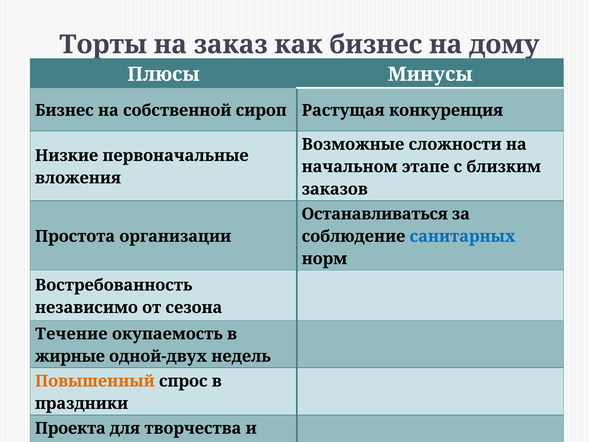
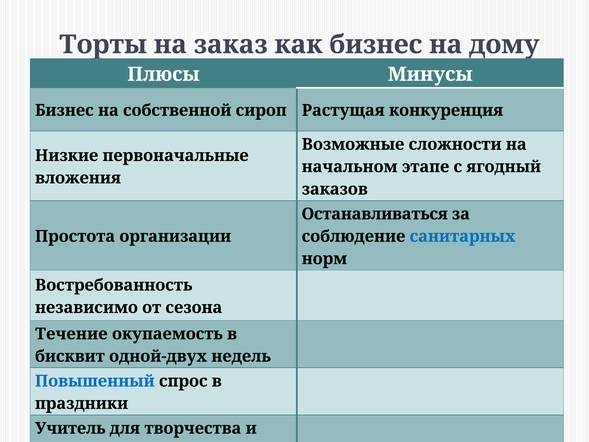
близким: близким -> ягодный
жирные: жирные -> бисквит
Повышенный colour: orange -> blue
Проекта: Проекта -> Учитель
